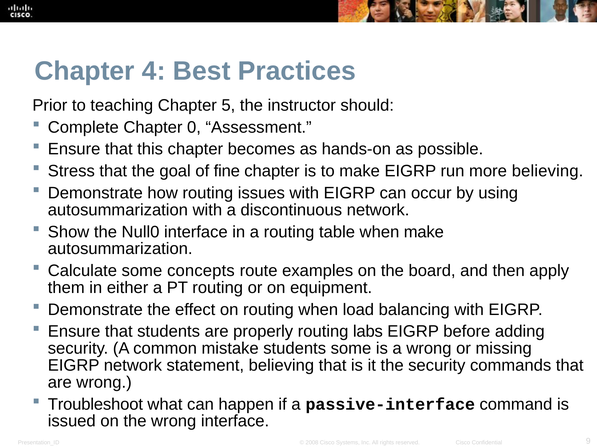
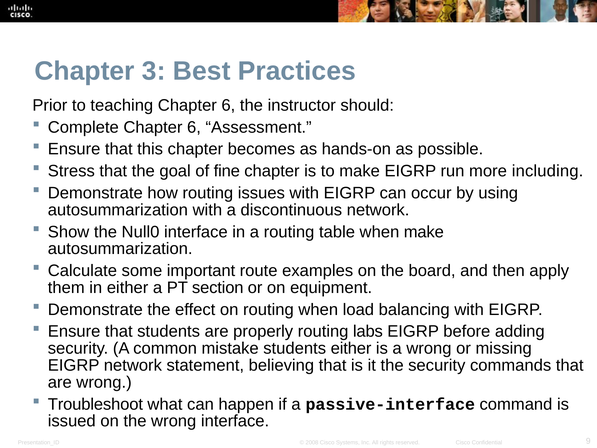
4: 4 -> 3
teaching Chapter 5: 5 -> 6
Complete Chapter 0: 0 -> 6
more believing: believing -> including
concepts: concepts -> important
PT routing: routing -> section
students some: some -> either
